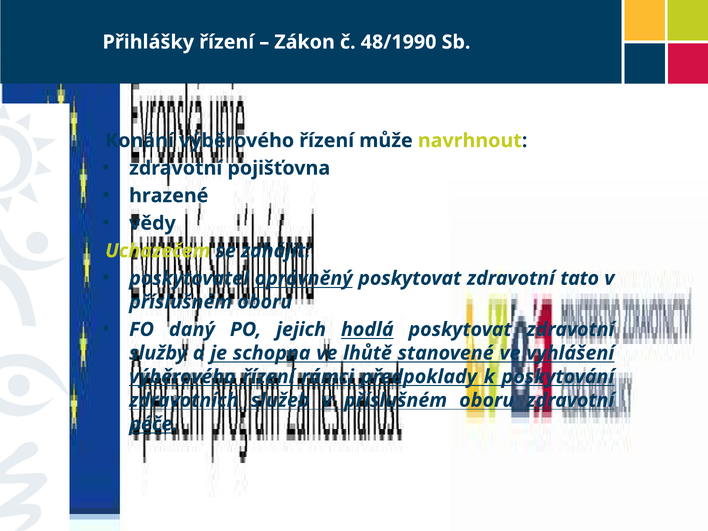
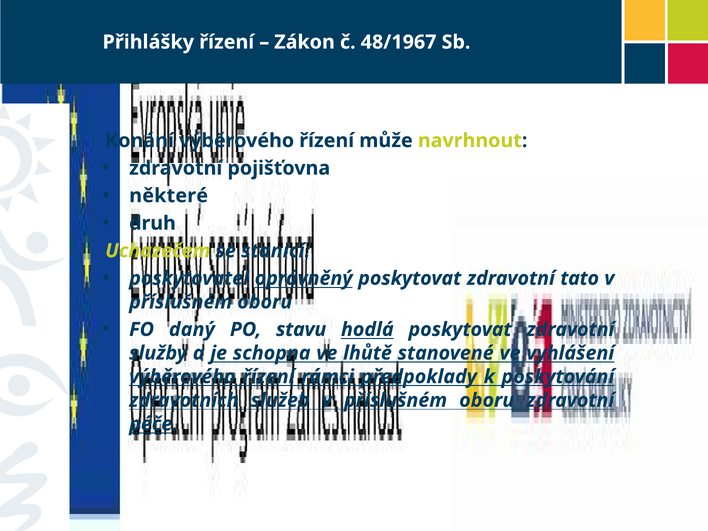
48/1990: 48/1990 -> 48/1967
hrazené: hrazené -> některé
vědy: vědy -> druh
zahájit: zahájit -> stanicí
jejich: jejich -> stavu
